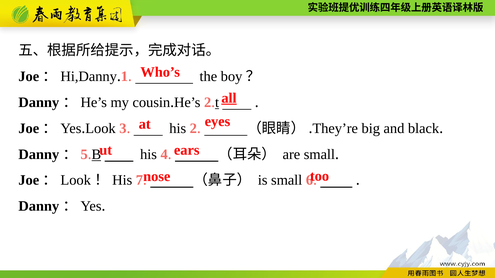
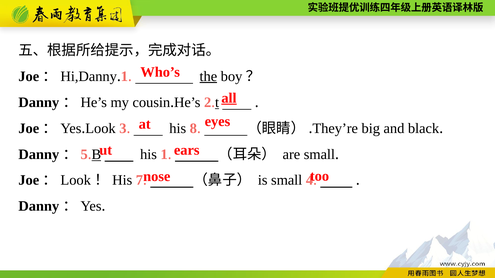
the underline: none -> present
his 2: 2 -> 8
his 4: 4 -> 1
6: 6 -> 4
